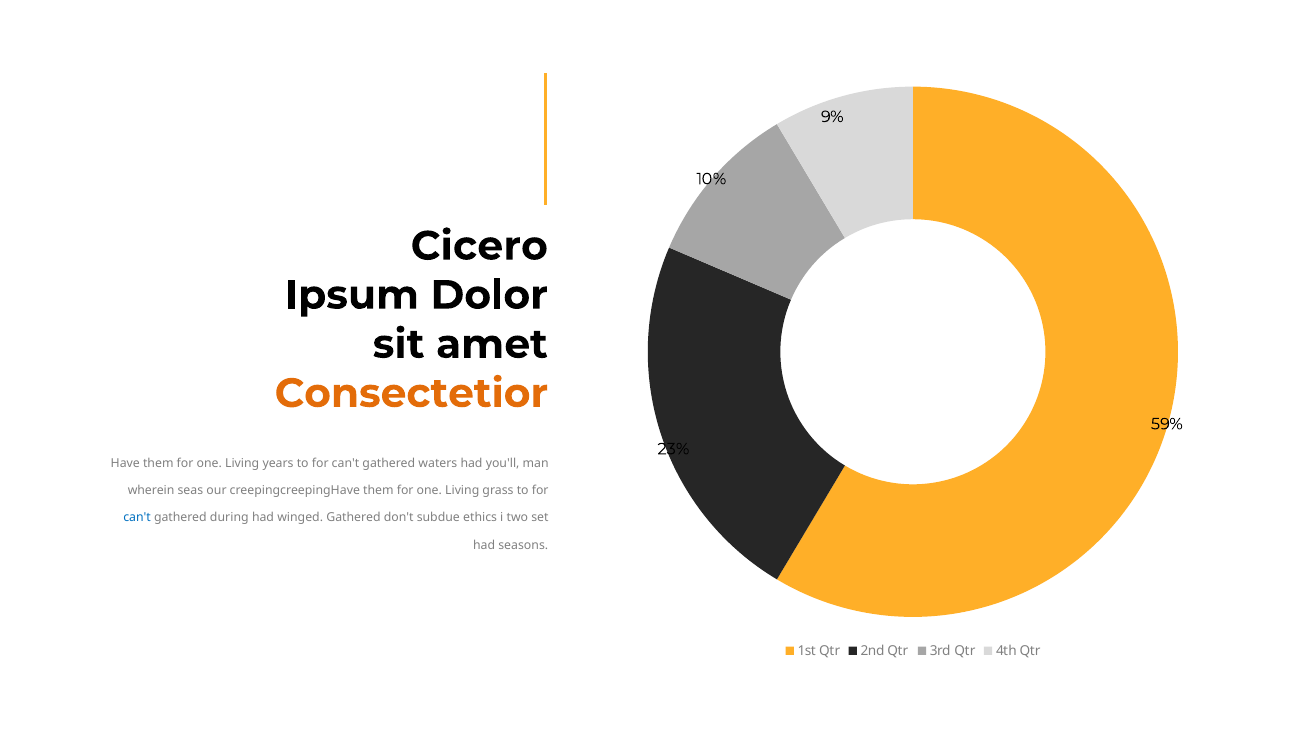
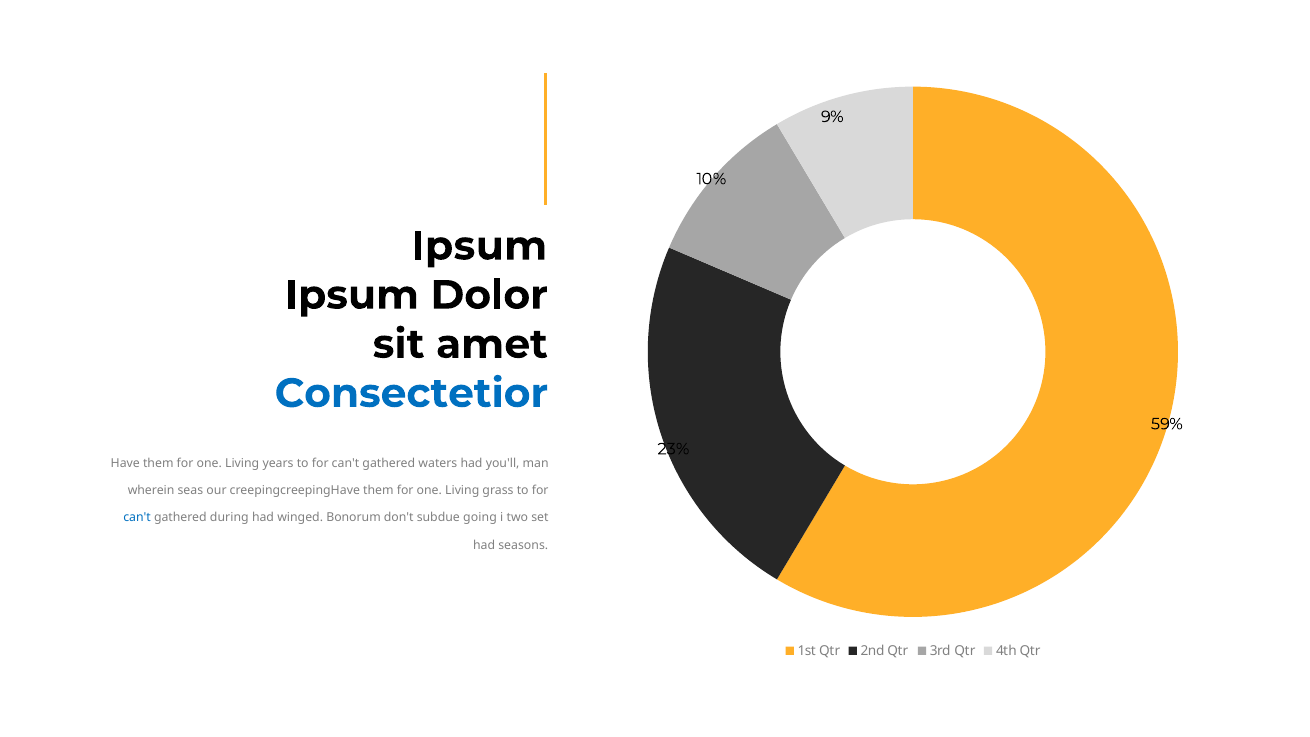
Cicero at (479, 246): Cicero -> Ipsum
Consectetior colour: orange -> blue
winged Gathered: Gathered -> Bonorum
ethics: ethics -> going
